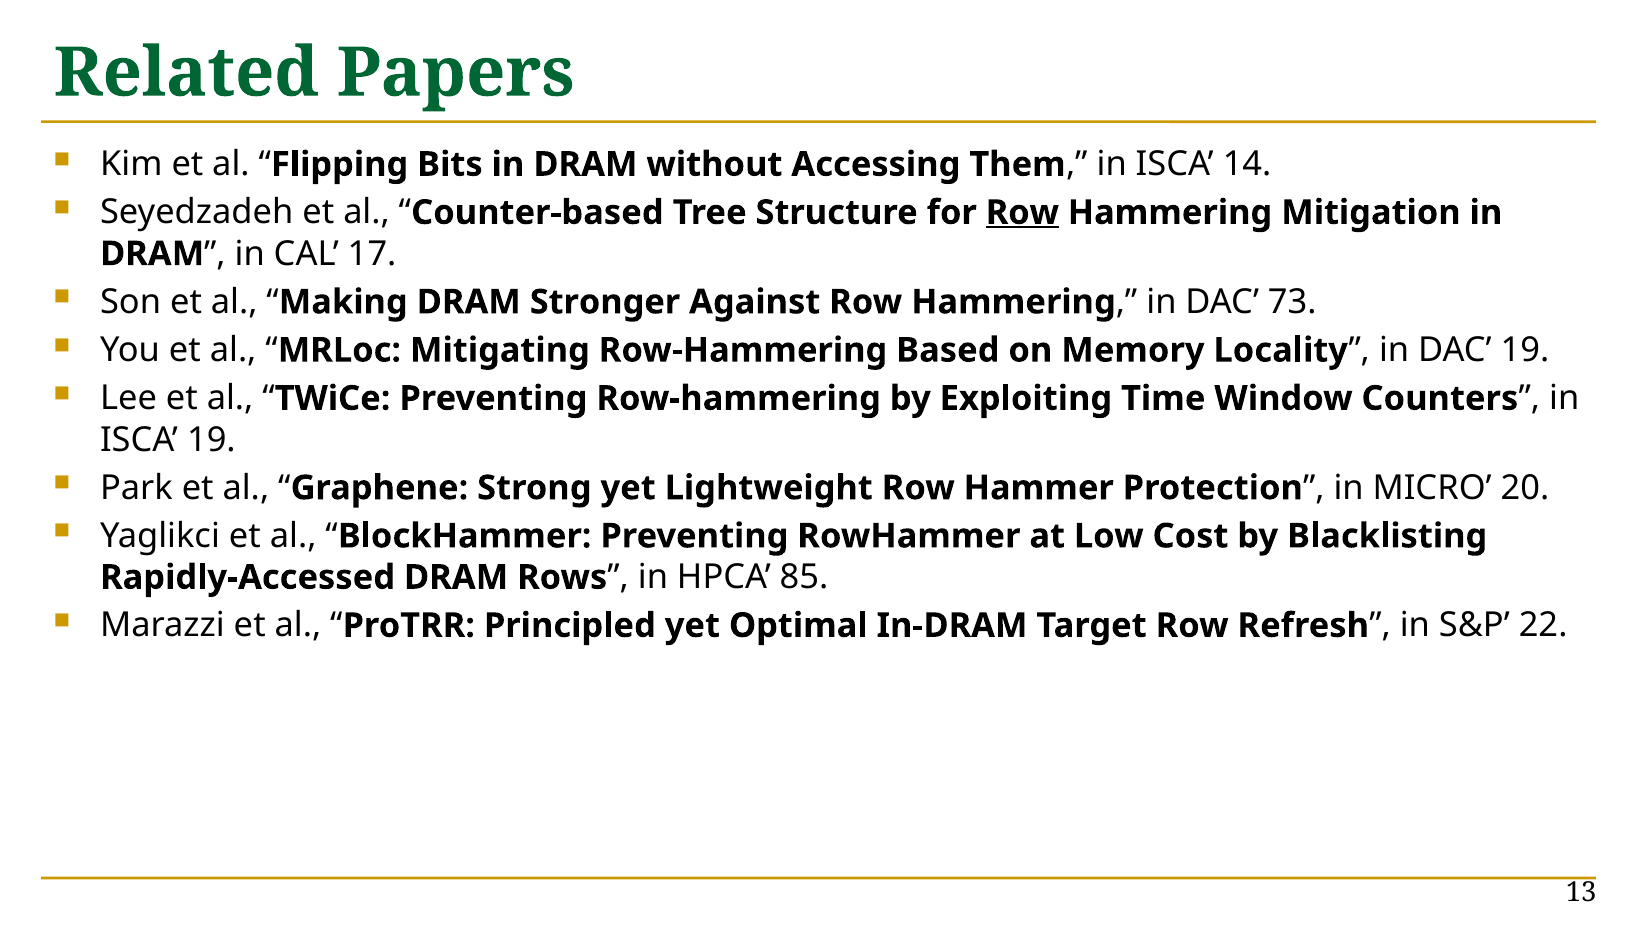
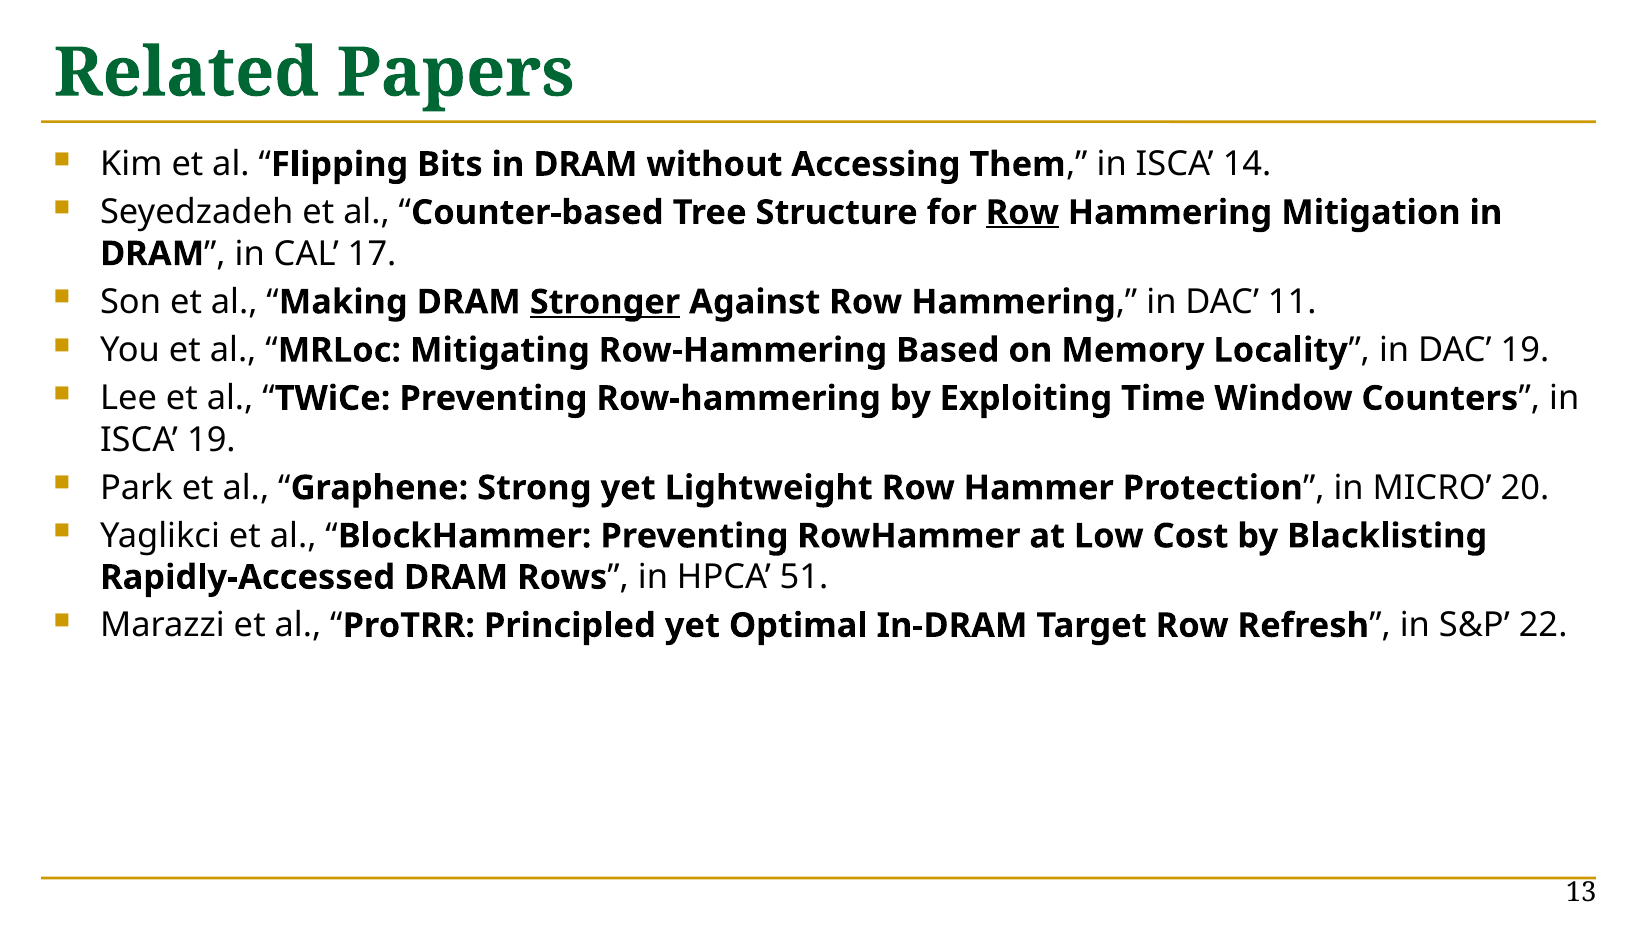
Stronger underline: none -> present
73: 73 -> 11
85: 85 -> 51
